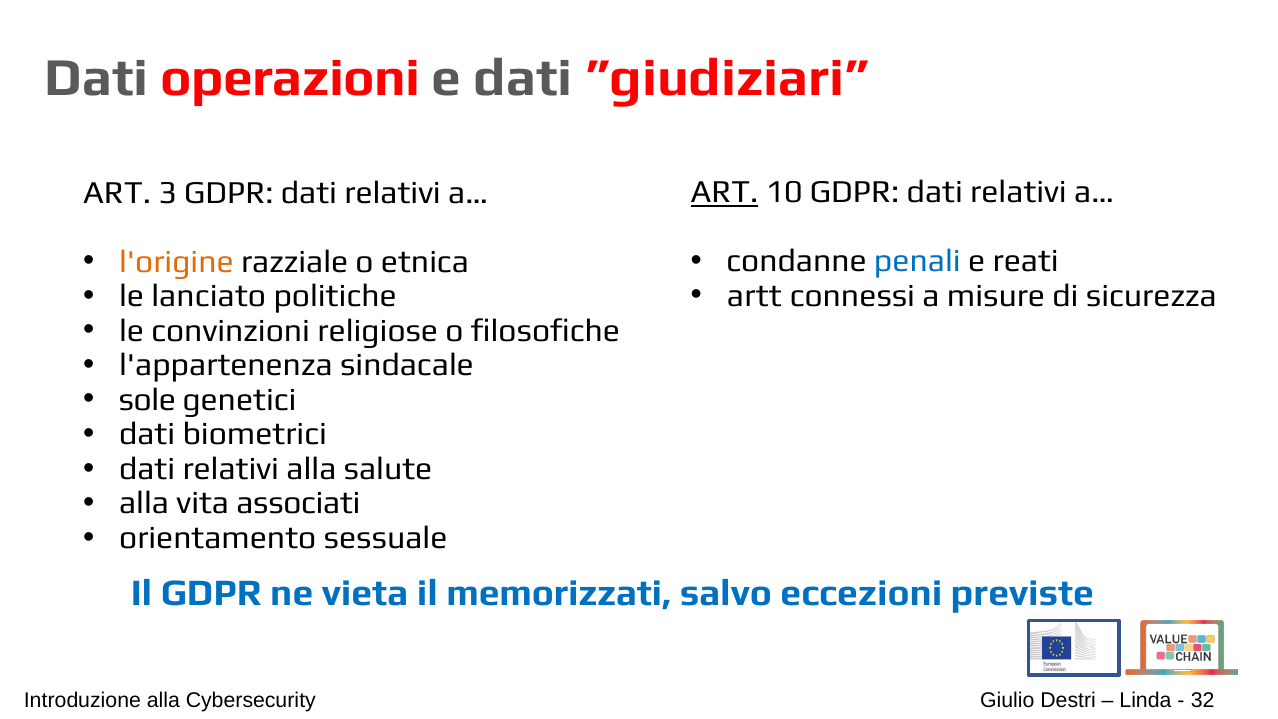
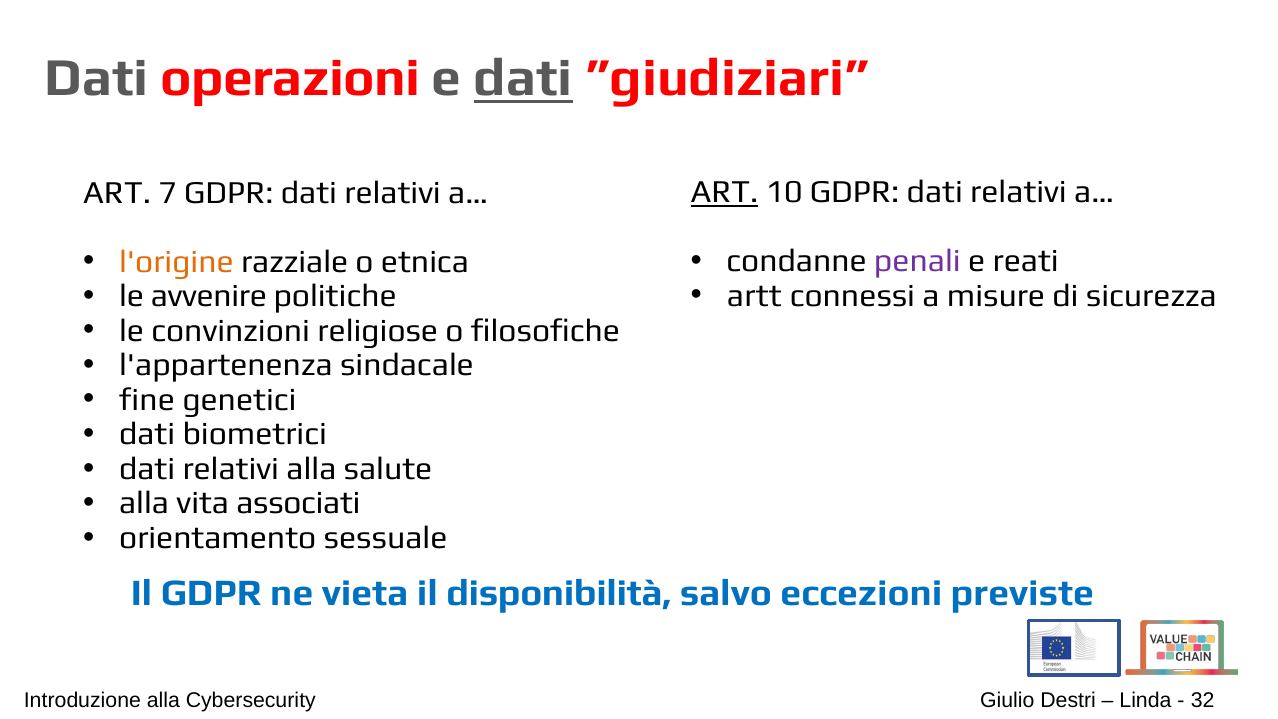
dati at (523, 78) underline: none -> present
3: 3 -> 7
penali colour: blue -> purple
lanciato: lanciato -> avvenire
sole: sole -> fine
memorizzati: memorizzati -> disponibilità
